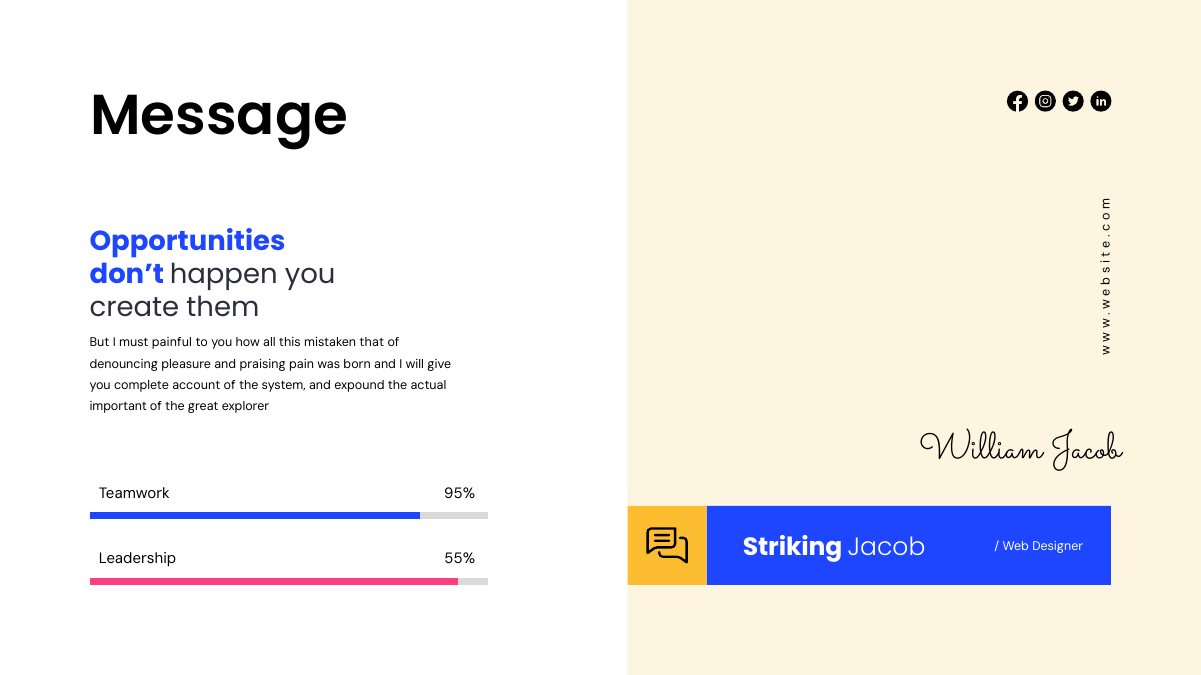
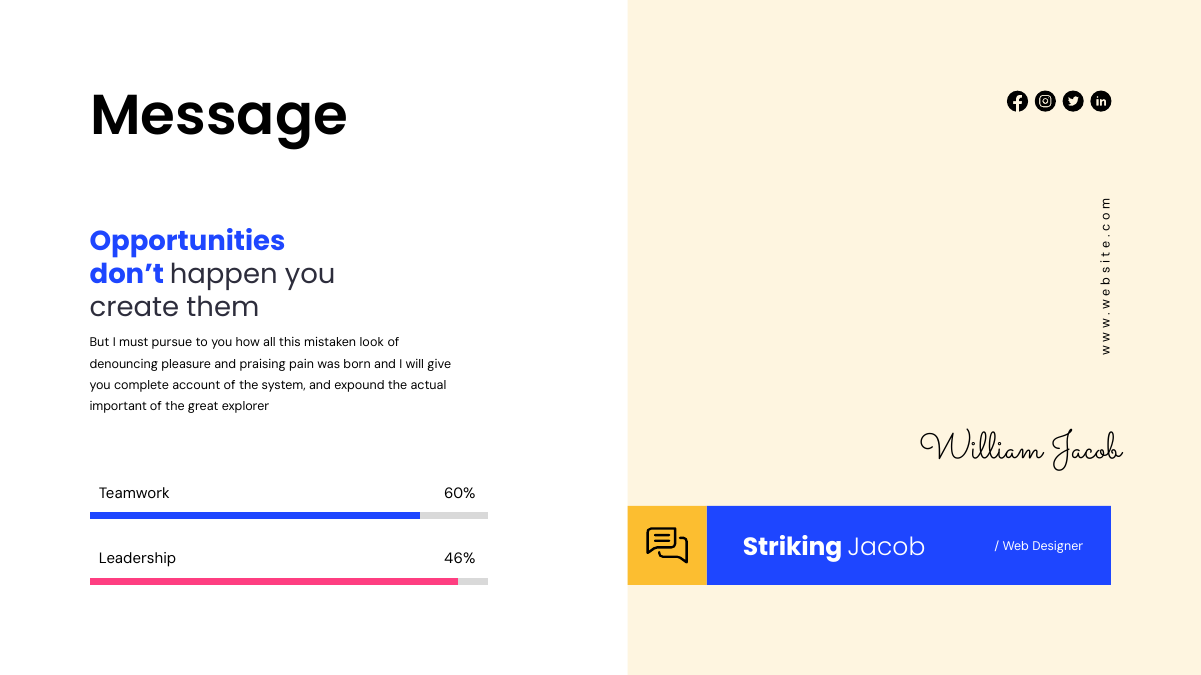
painful: painful -> pursue
that: that -> look
95%: 95% -> 60%
55%: 55% -> 46%
